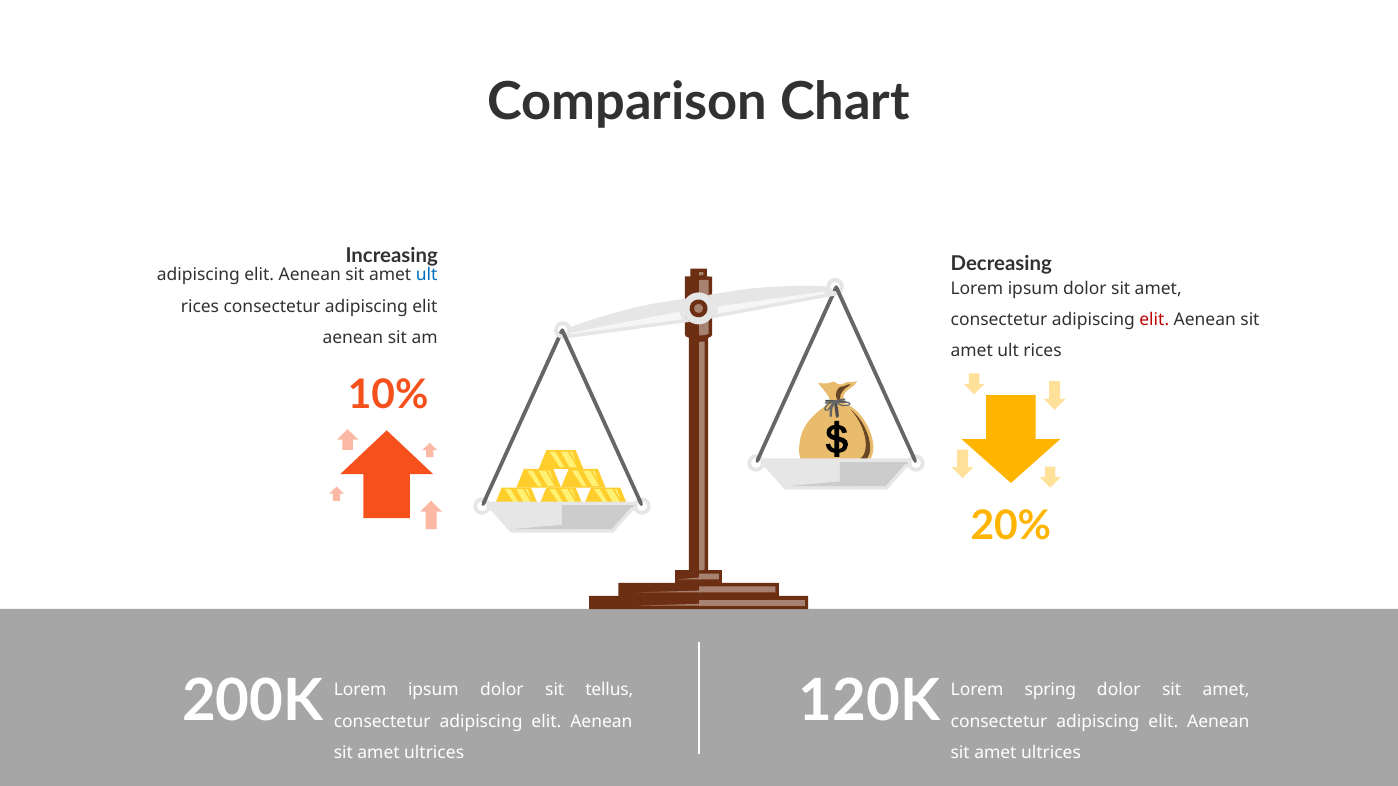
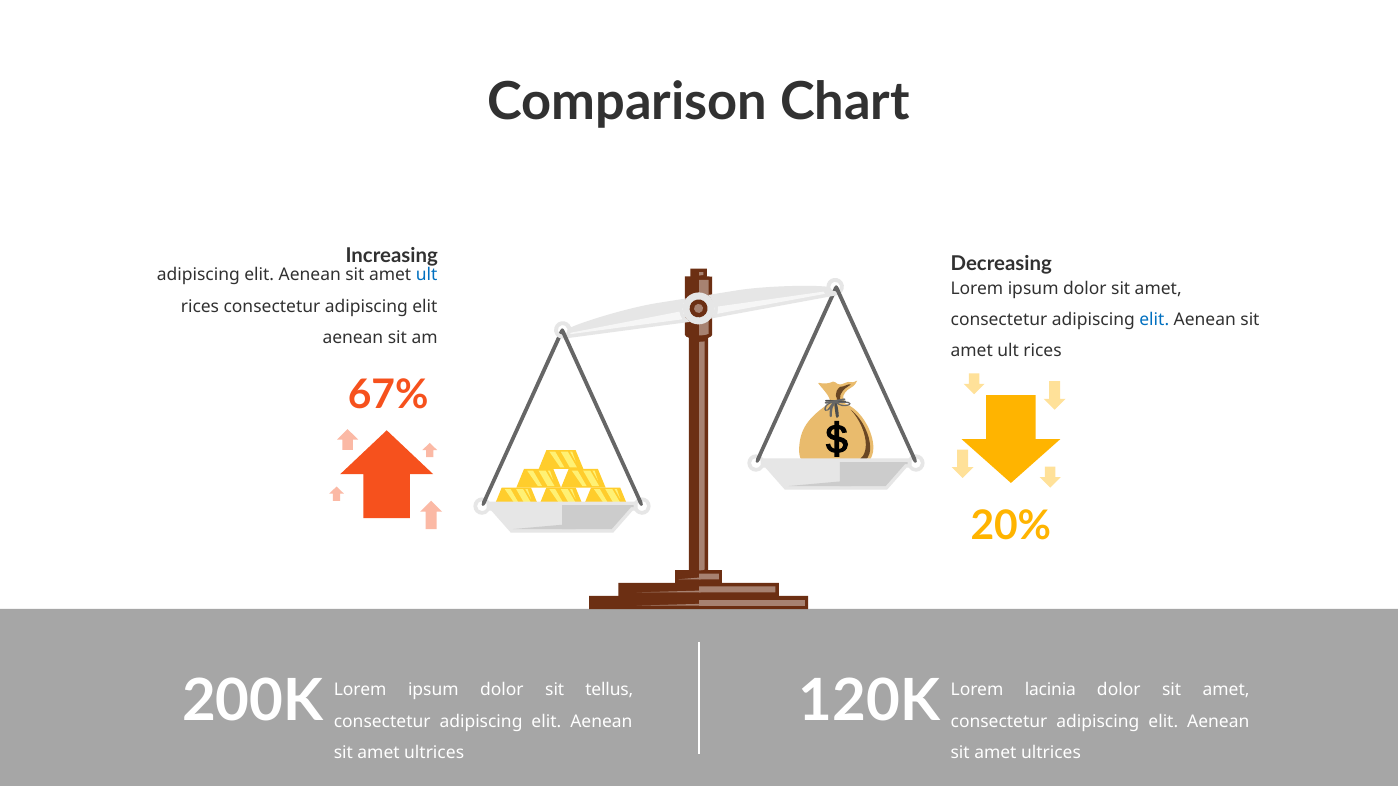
elit at (1154, 320) colour: red -> blue
10%: 10% -> 67%
spring: spring -> lacinia
